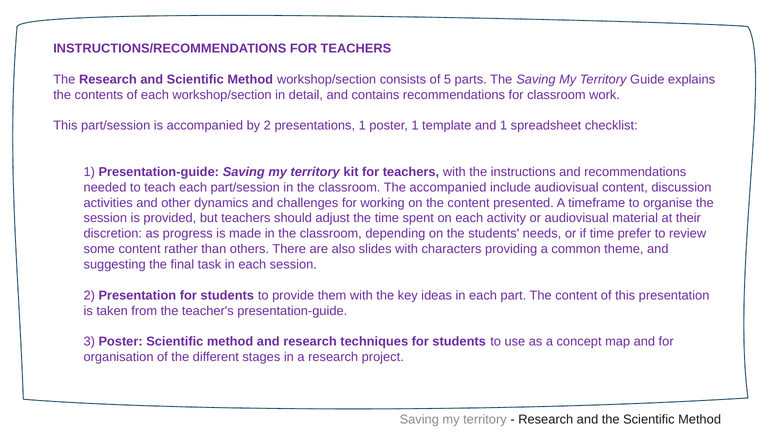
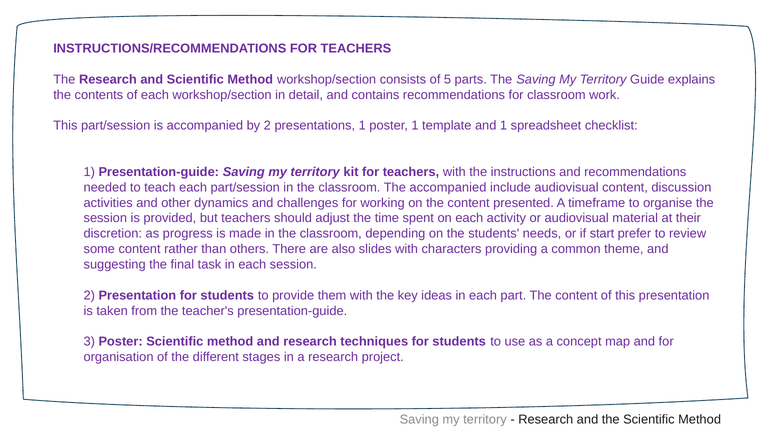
if time: time -> start
